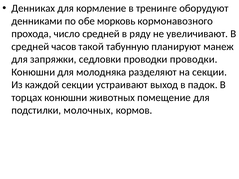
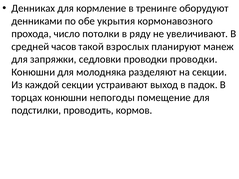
морковь: морковь -> укрытия
число средней: средней -> потолки
табунную: табунную -> взрослых
животных: животных -> непогоды
молочных: молочных -> проводить
